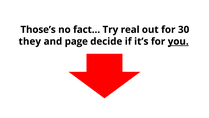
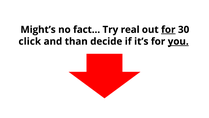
Those’s: Those’s -> Might’s
for at (168, 30) underline: none -> present
they: they -> click
page: page -> than
